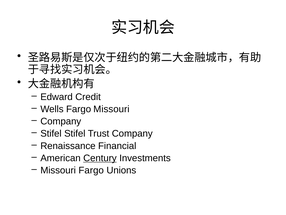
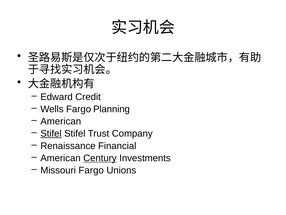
Fargo Missouri: Missouri -> Planning
Company at (61, 121): Company -> American
Stifel at (51, 133) underline: none -> present
